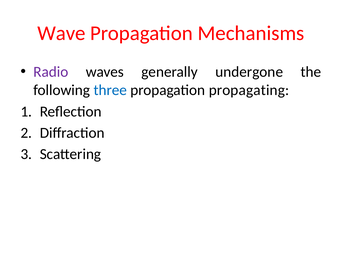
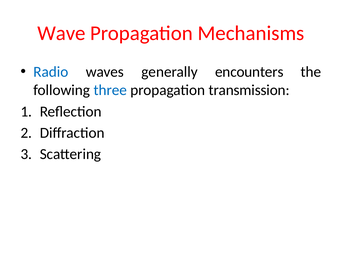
Radio colour: purple -> blue
undergone: undergone -> encounters
propagating: propagating -> transmission
